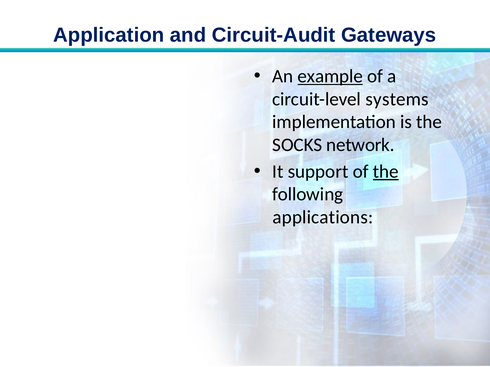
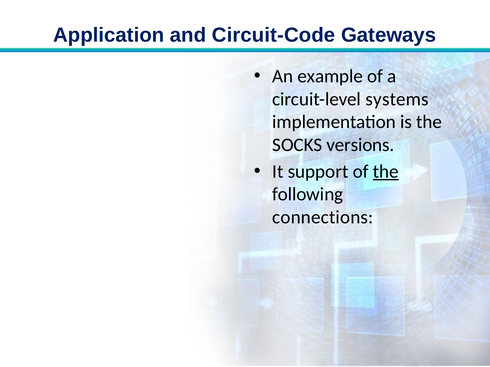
Circuit-Audit: Circuit-Audit -> Circuit-Code
example underline: present -> none
network: network -> versions
applications: applications -> connections
